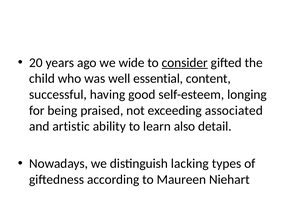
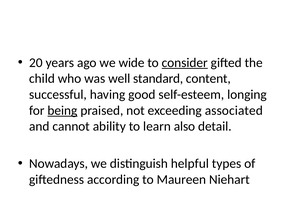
essential: essential -> standard
being underline: none -> present
artistic: artistic -> cannot
lacking: lacking -> helpful
